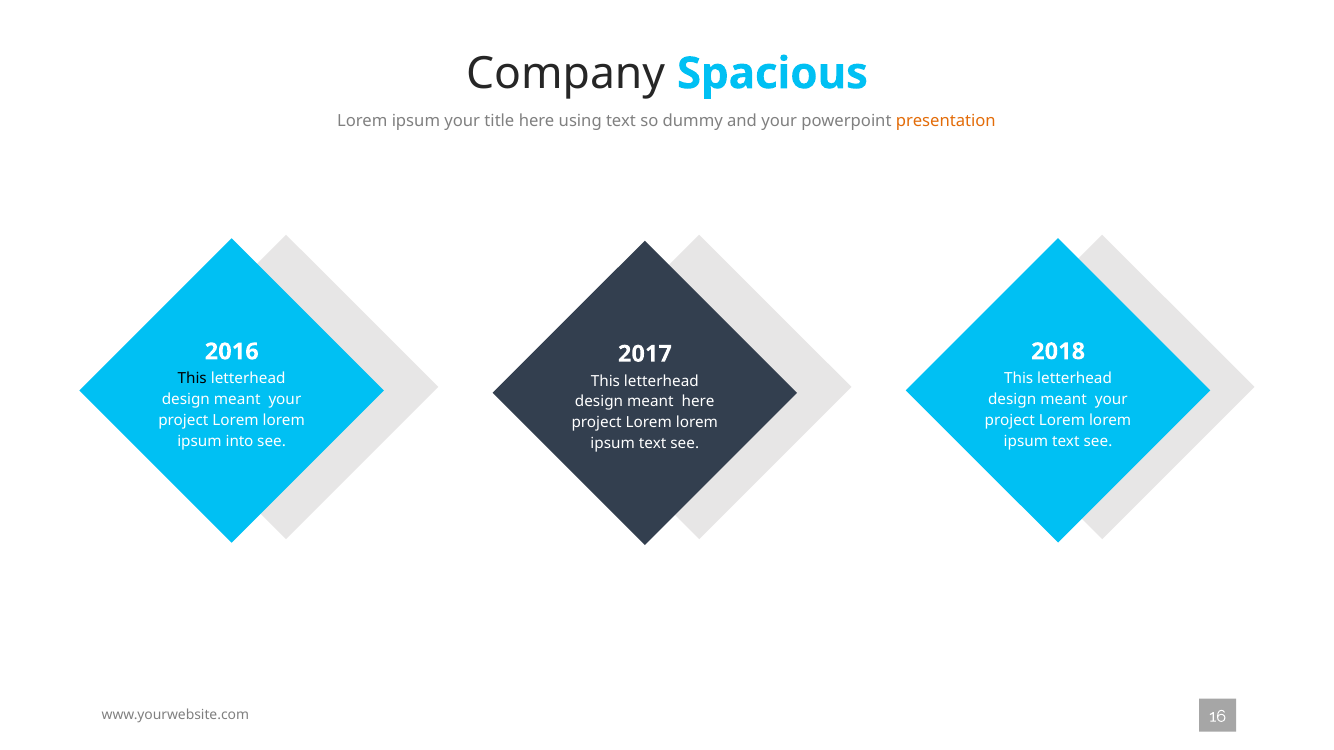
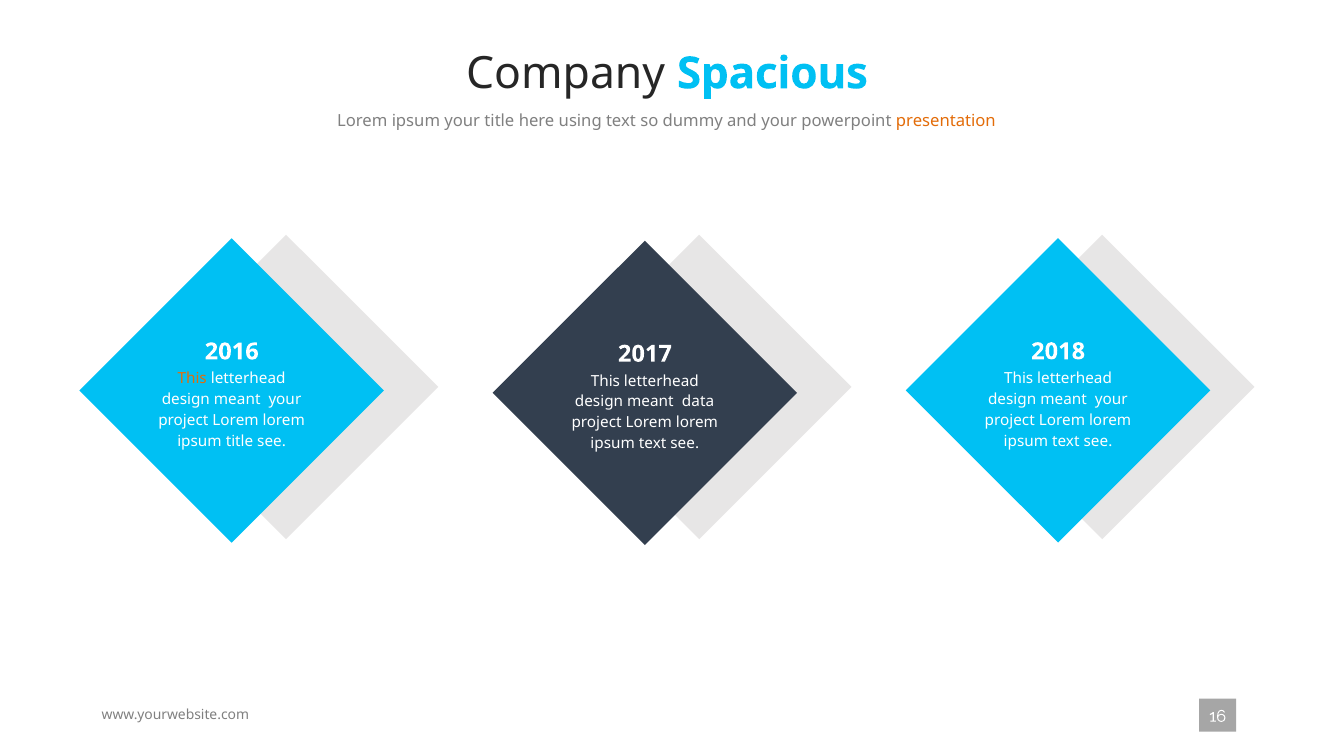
This at (192, 379) colour: black -> orange
meant here: here -> data
ipsum into: into -> title
